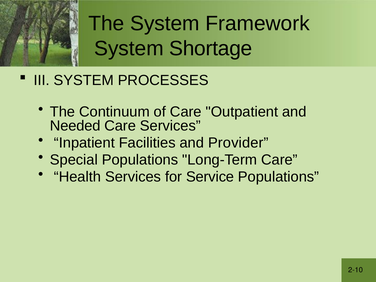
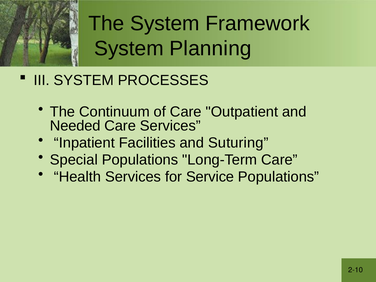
Shortage: Shortage -> Planning
Provider: Provider -> Suturing
